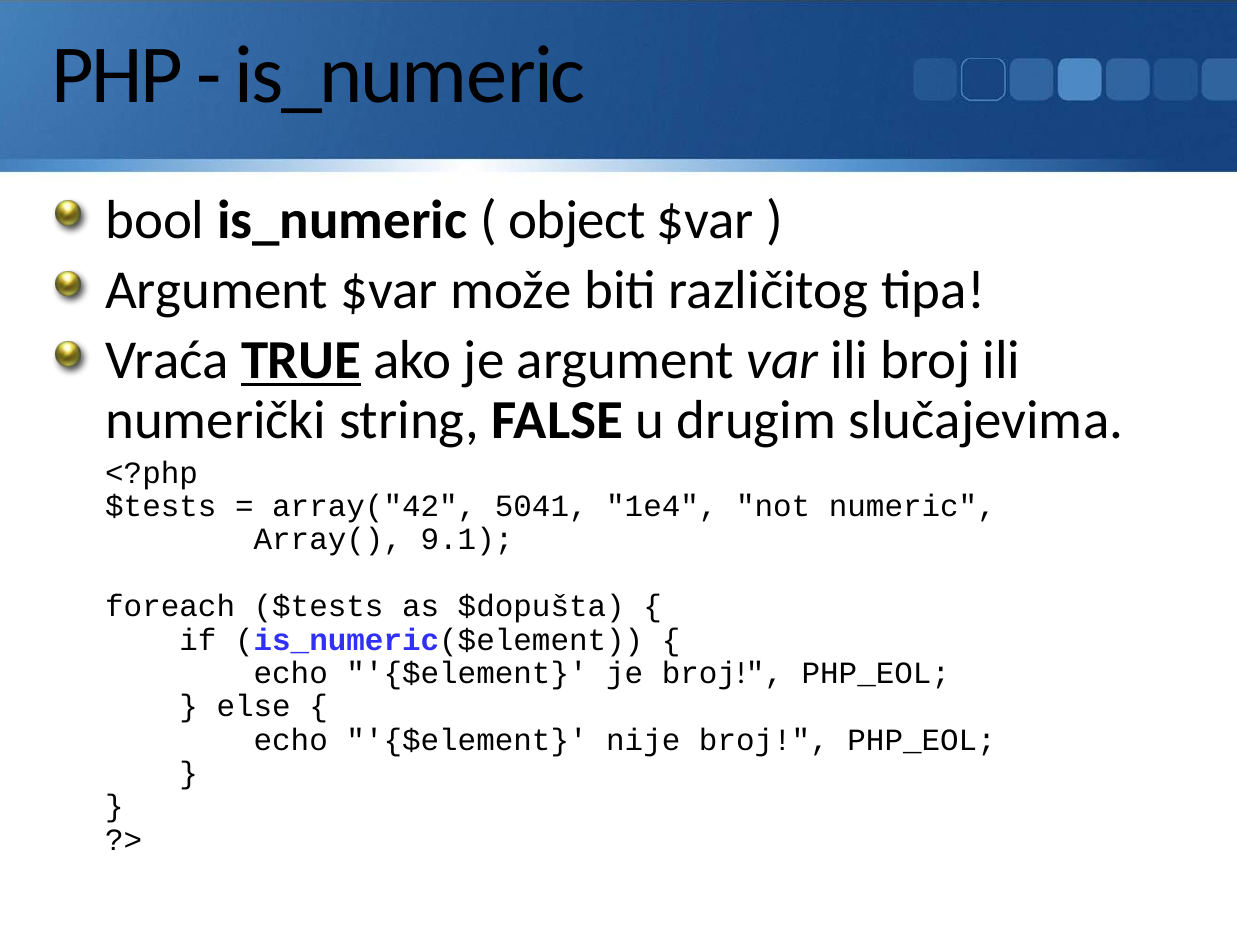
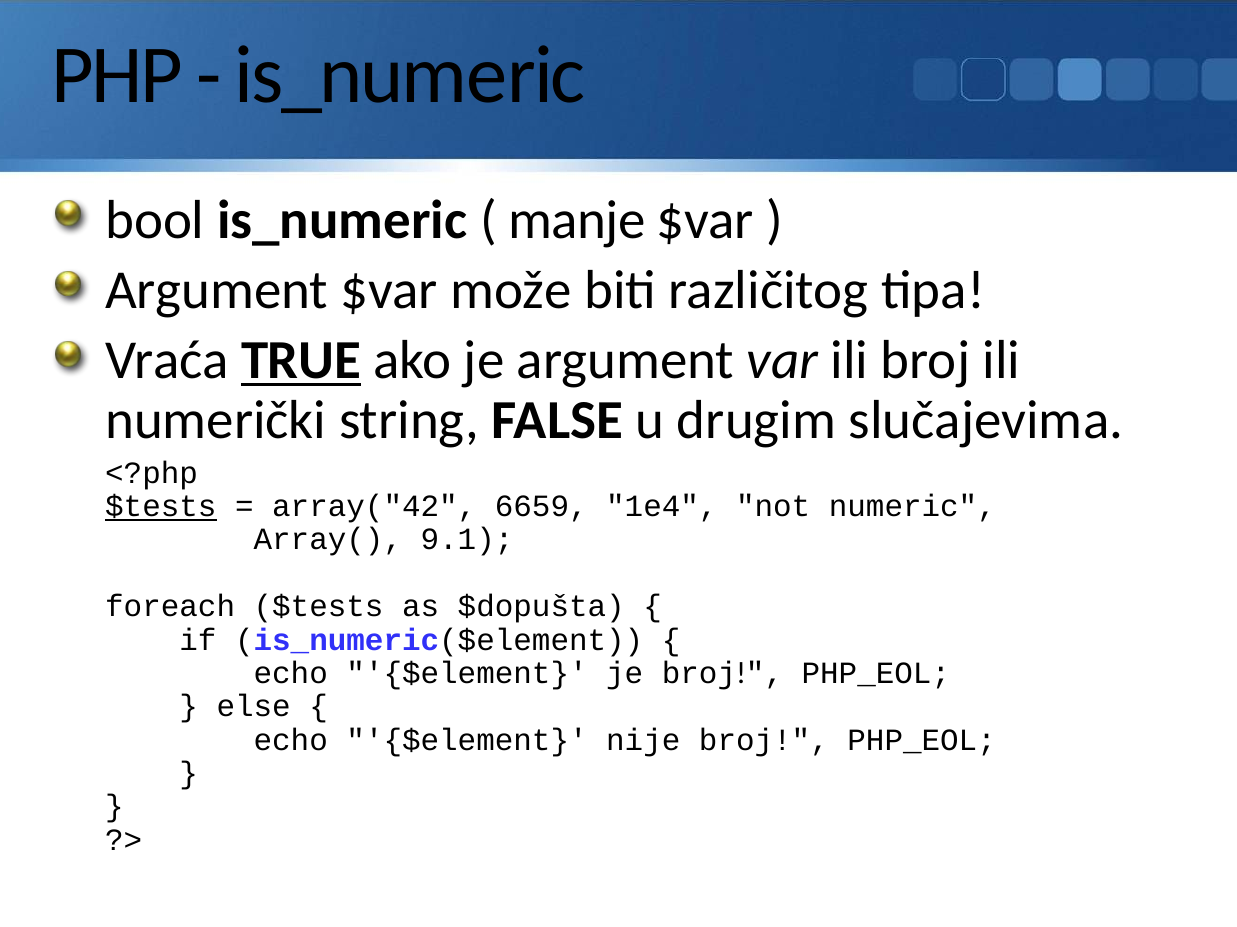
object: object -> manje
$tests at (161, 507) underline: none -> present
5041: 5041 -> 6659
